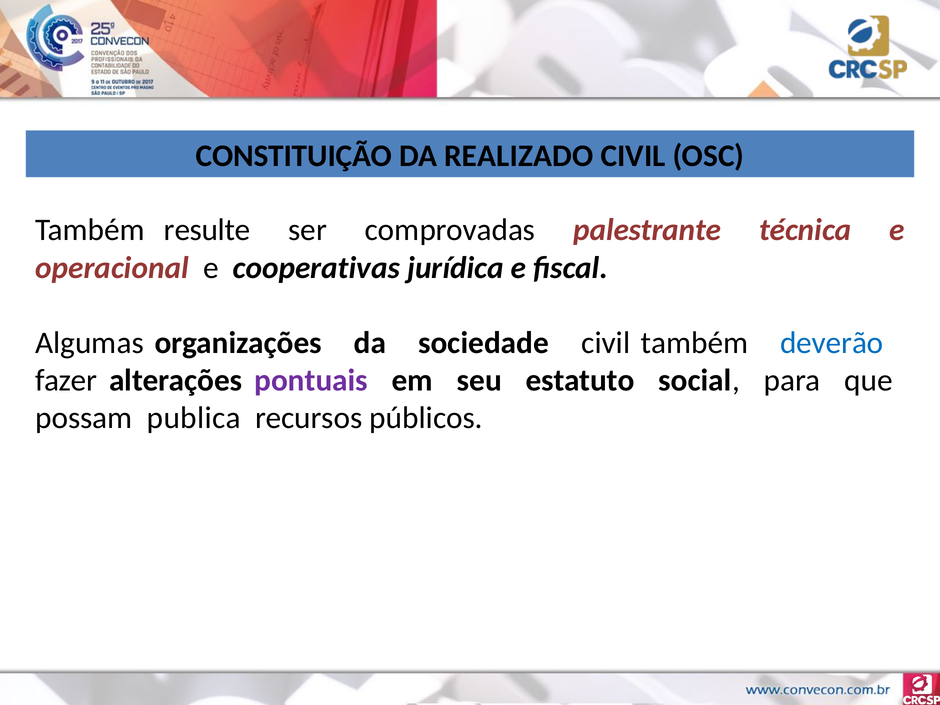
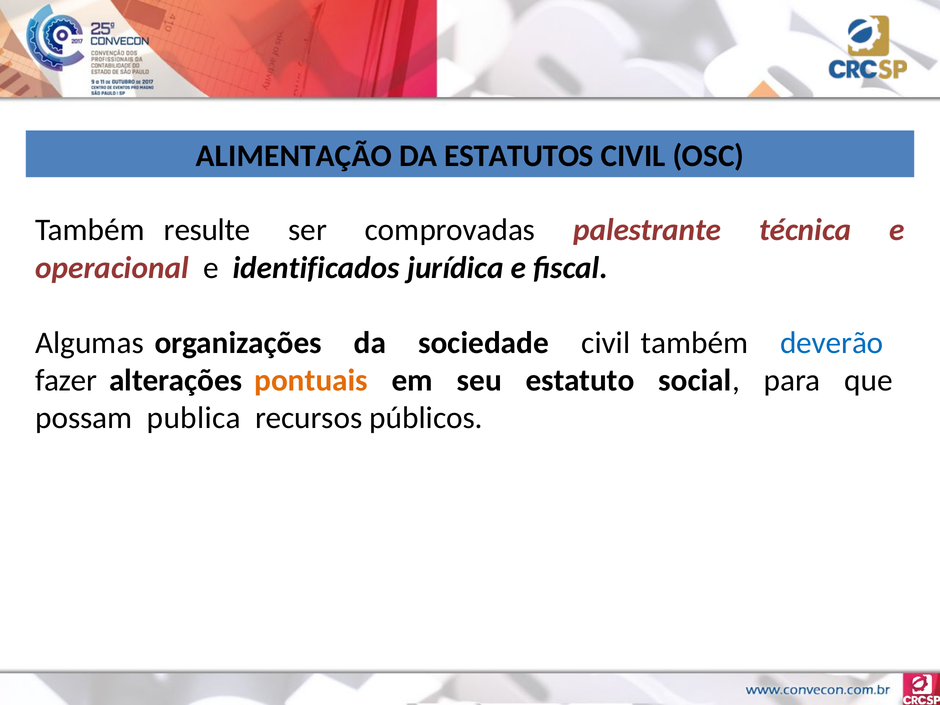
CONSTITUIÇÃO: CONSTITUIÇÃO -> ALIMENTAÇÃO
REALIZADO: REALIZADO -> ESTATUTOS
cooperativas: cooperativas -> identificados
pontuais colour: purple -> orange
